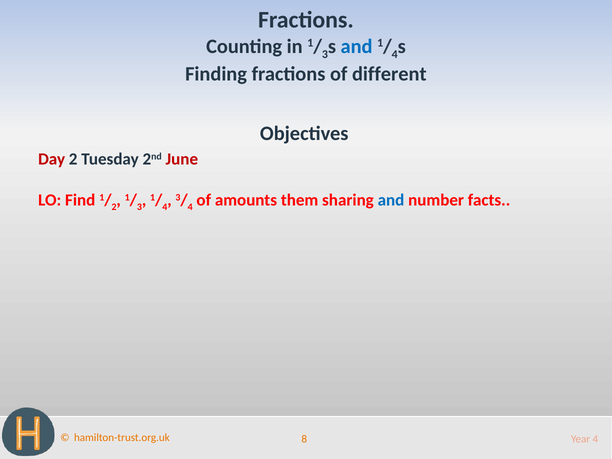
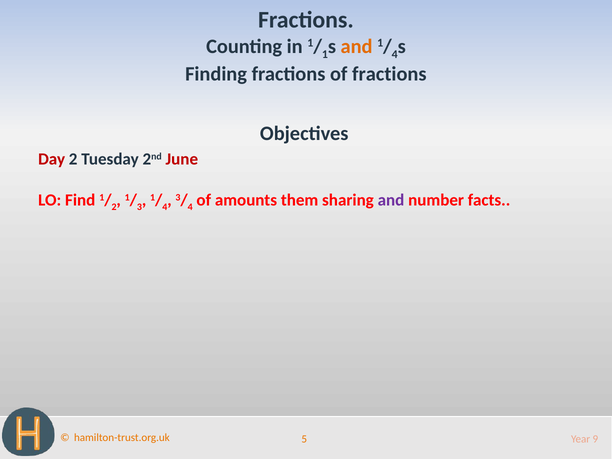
3 at (325, 54): 3 -> 1
and at (357, 46) colour: blue -> orange
of different: different -> fractions
and at (391, 200) colour: blue -> purple
8: 8 -> 5
Year 4: 4 -> 9
